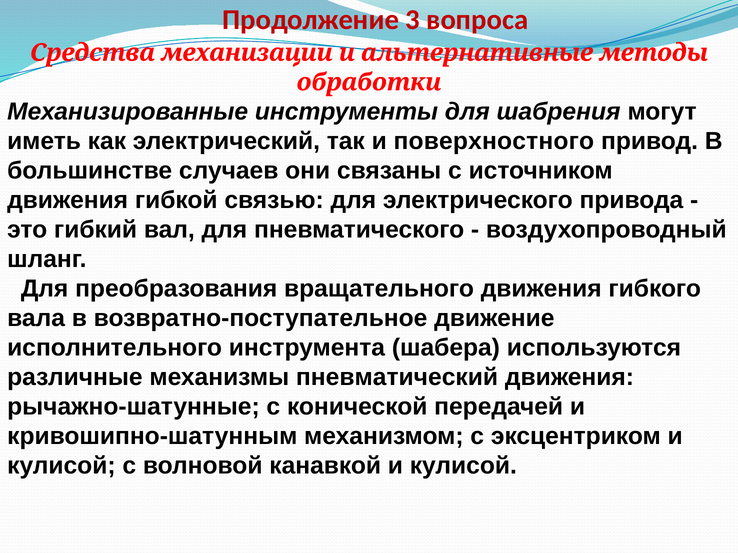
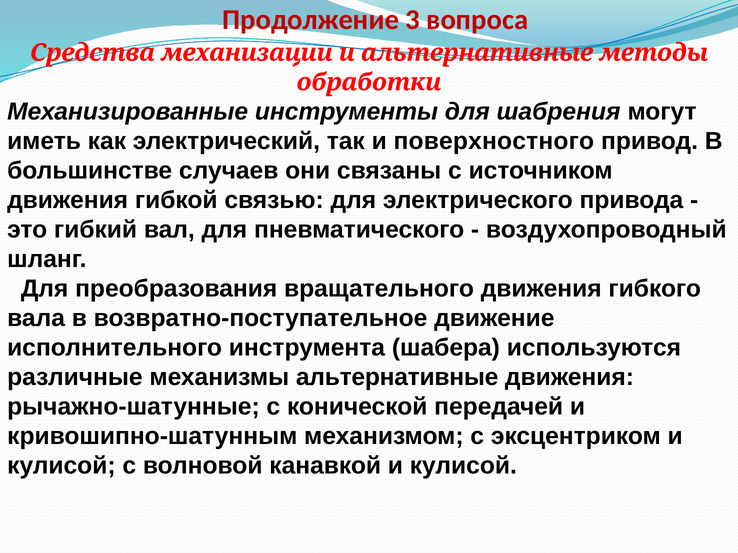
механизмы пневматический: пневматический -> альтернативные
